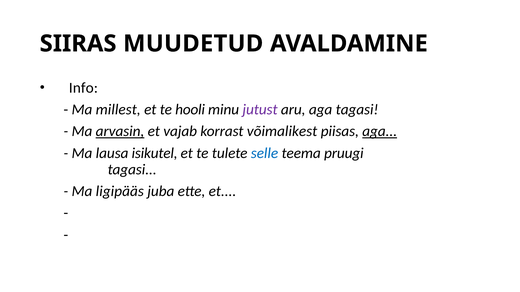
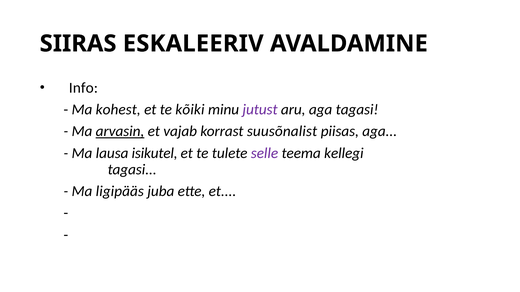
MUUDETUD: MUUDETUD -> ESKALEERIV
millest: millest -> kohest
hooli: hooli -> kõiki
võimalikest: võimalikest -> suusõnalist
aga at (380, 132) underline: present -> none
selle colour: blue -> purple
pruugi: pruugi -> kellegi
